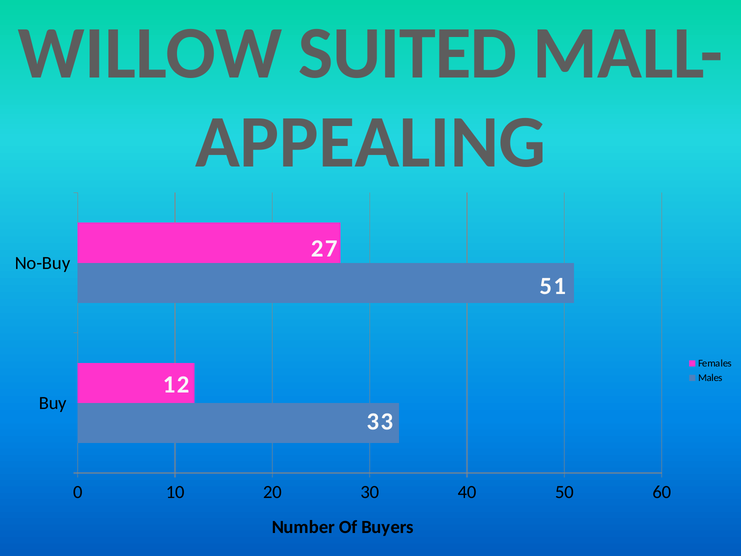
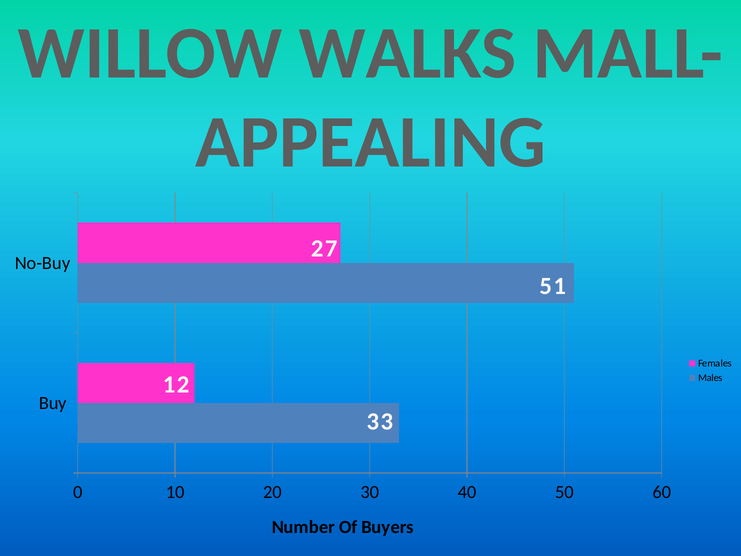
SUITED: SUITED -> WALKS
